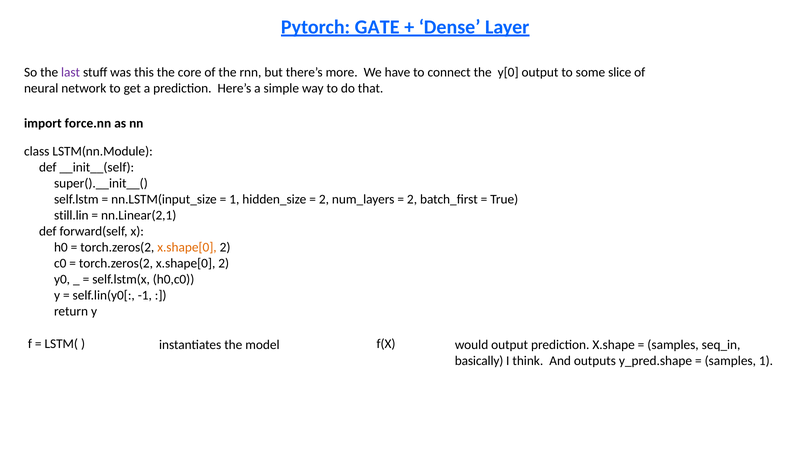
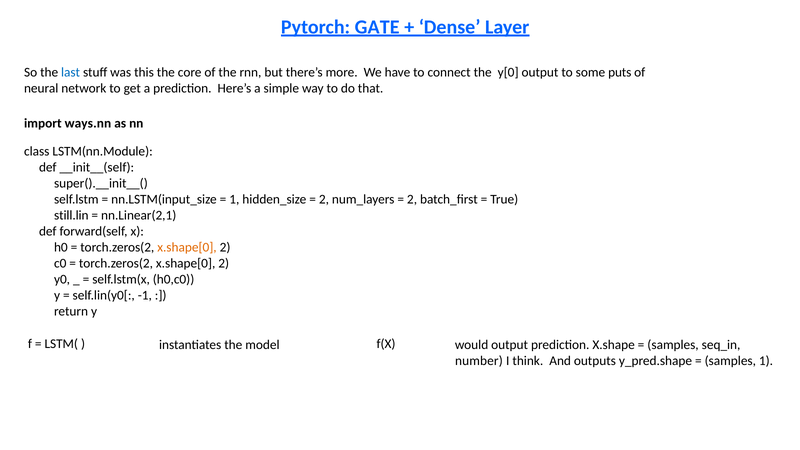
last colour: purple -> blue
slice: slice -> puts
force.nn: force.nn -> ways.nn
basically: basically -> number
